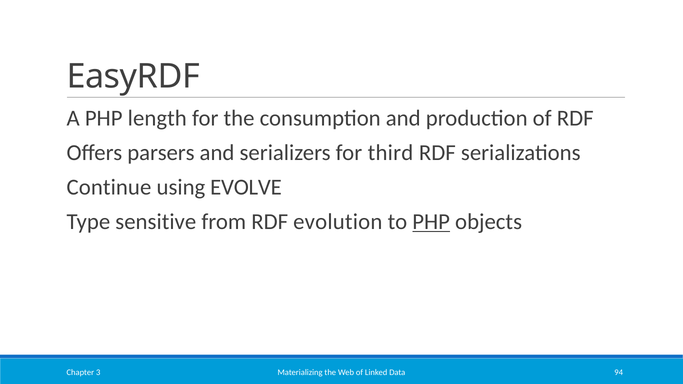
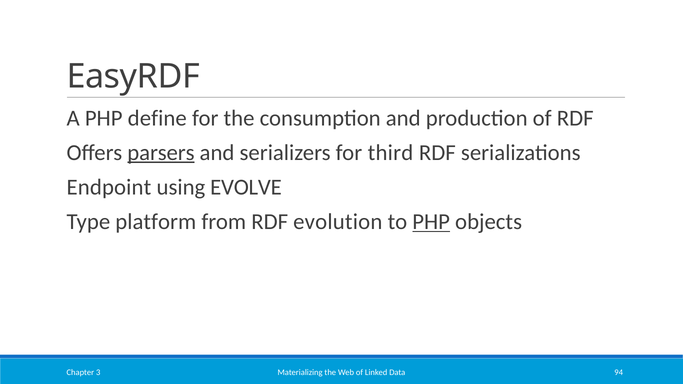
length: length -> define
parsers underline: none -> present
Continue: Continue -> Endpoint
sensitive: sensitive -> platform
